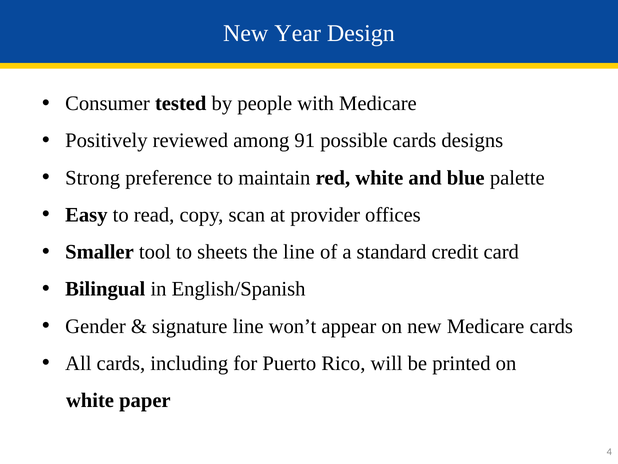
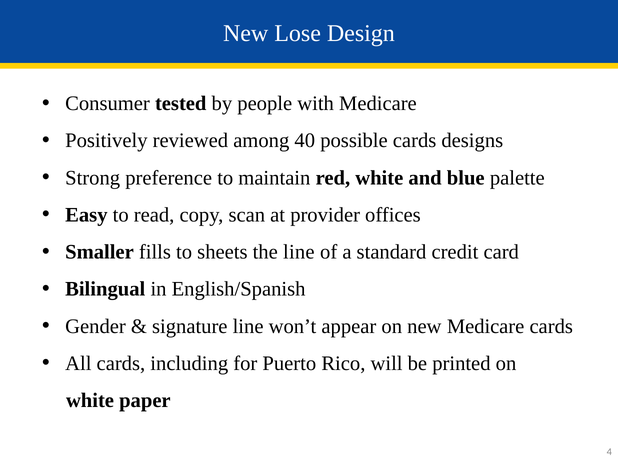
Year: Year -> Lose
91: 91 -> 40
tool: tool -> fills
